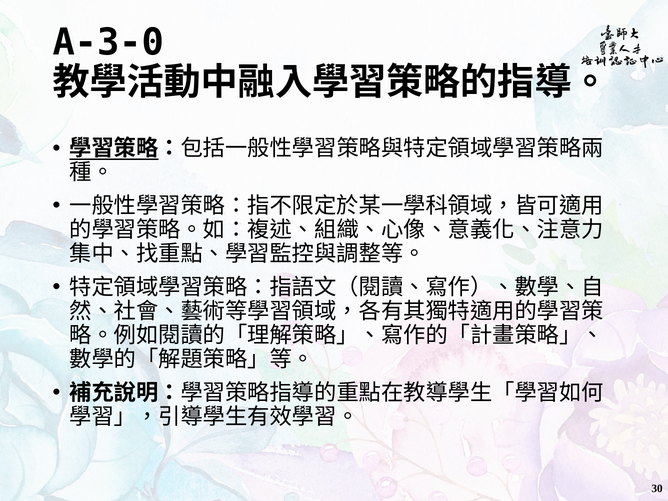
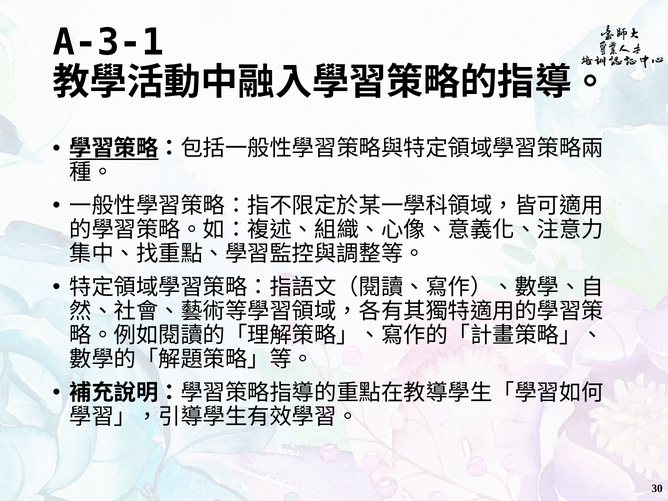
A-3-0: A-3-0 -> A-3-1
